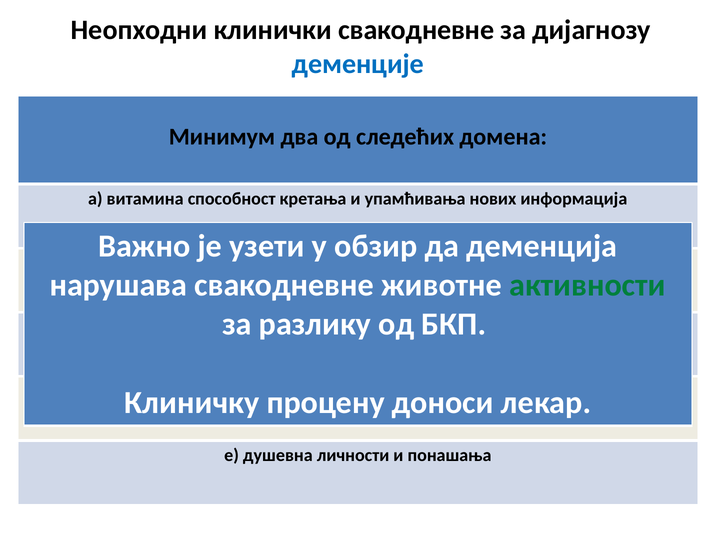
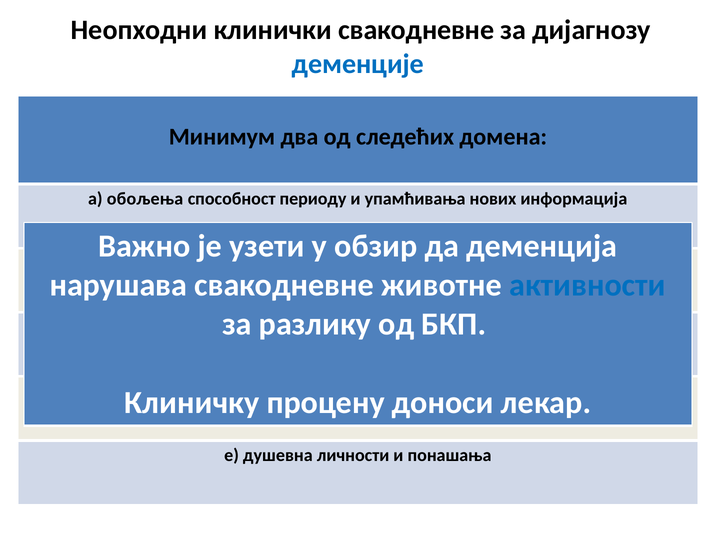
витамина: витамина -> обољења
кретања: кретања -> периоду
активности colour: green -> blue
